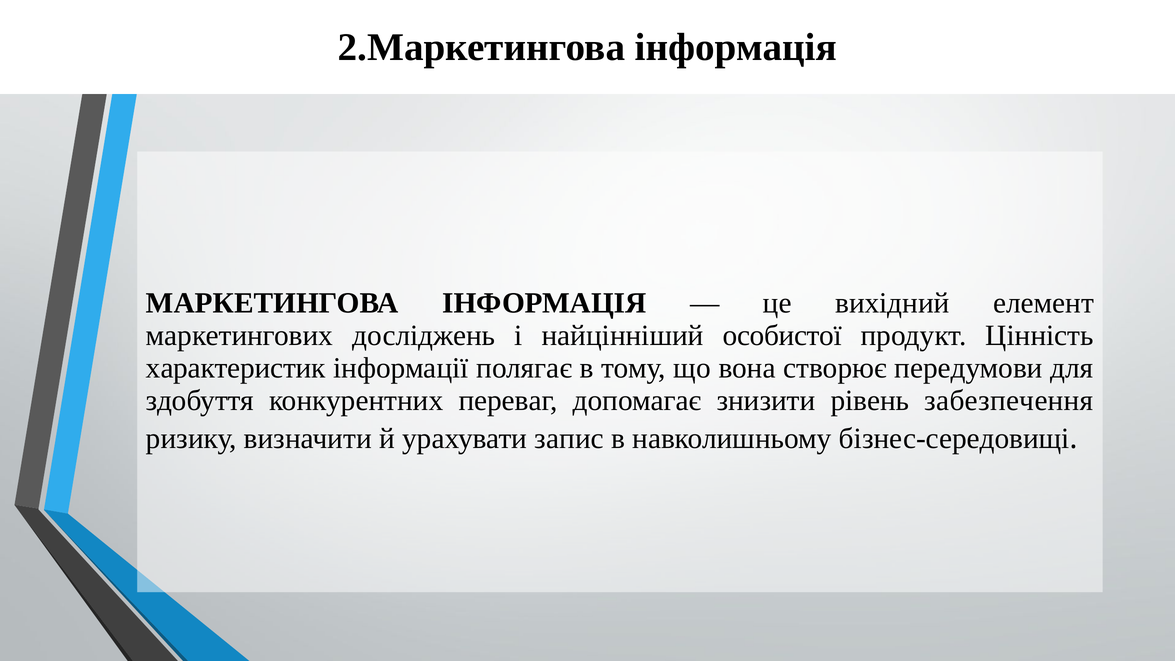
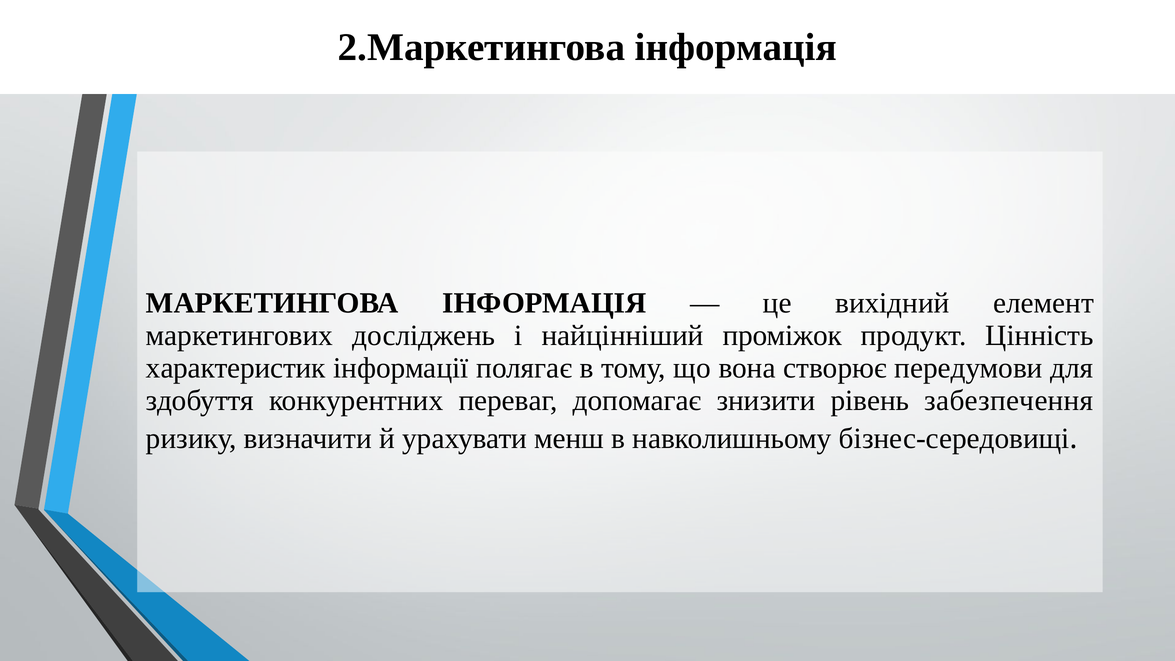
особистої: особистої -> проміжок
запис: запис -> менш
